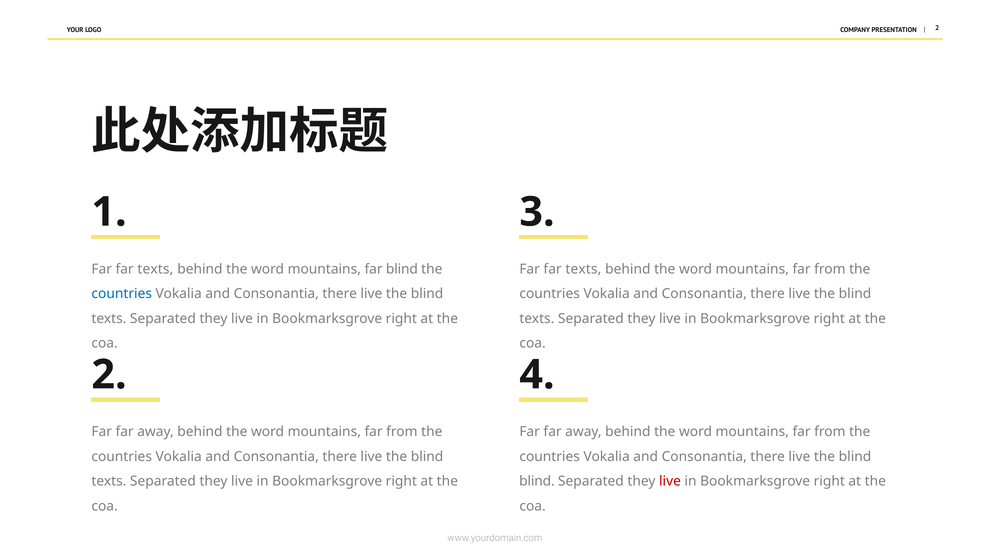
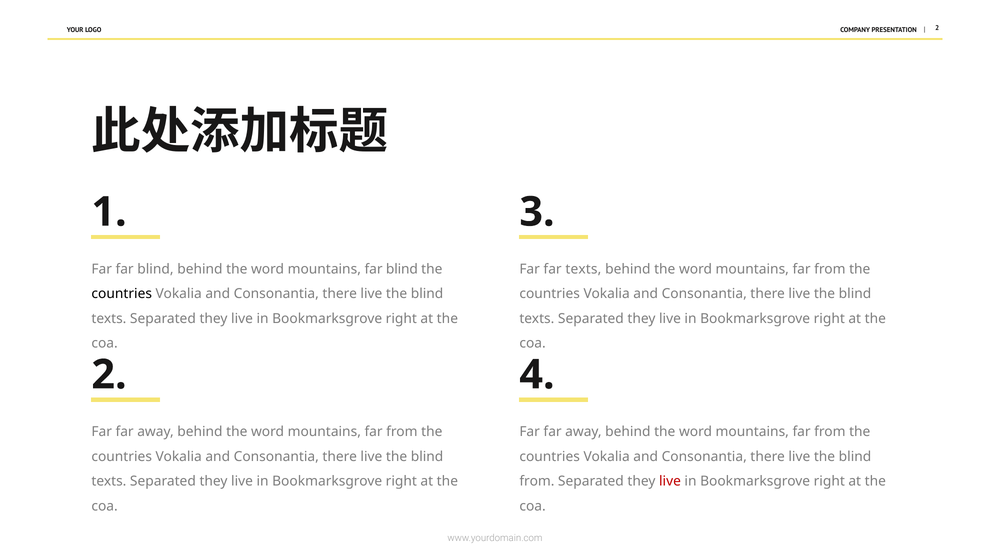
texts at (155, 269): texts -> blind
countries at (122, 294) colour: blue -> black
blind at (537, 481): blind -> from
